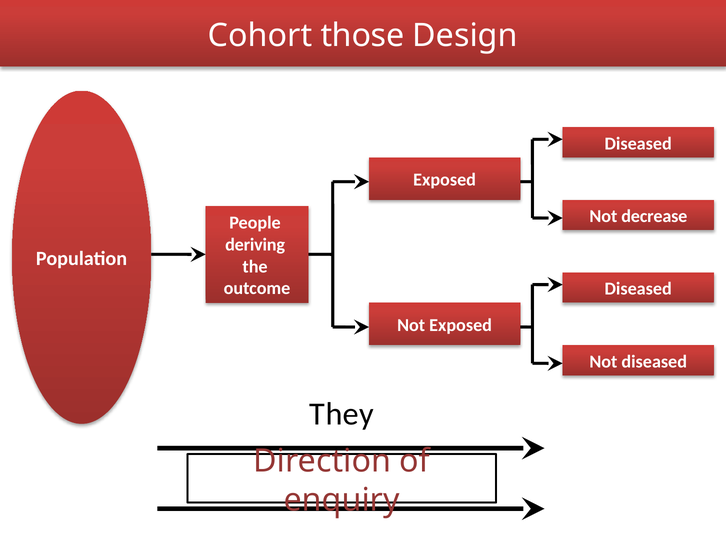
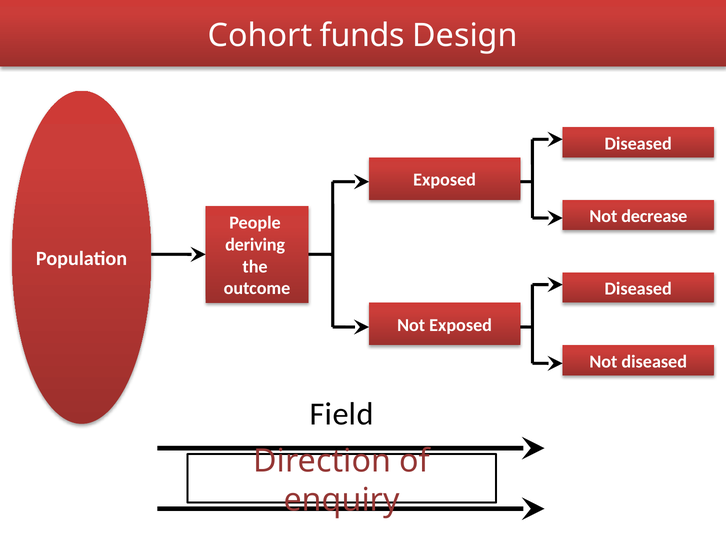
those: those -> funds
They: They -> Field
